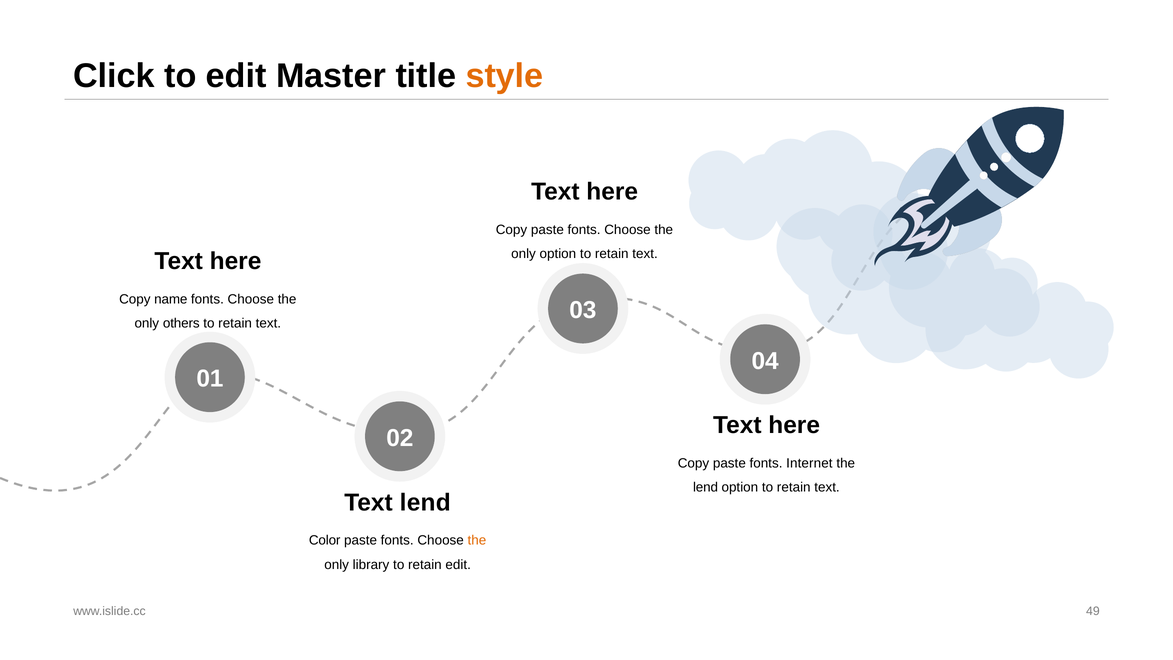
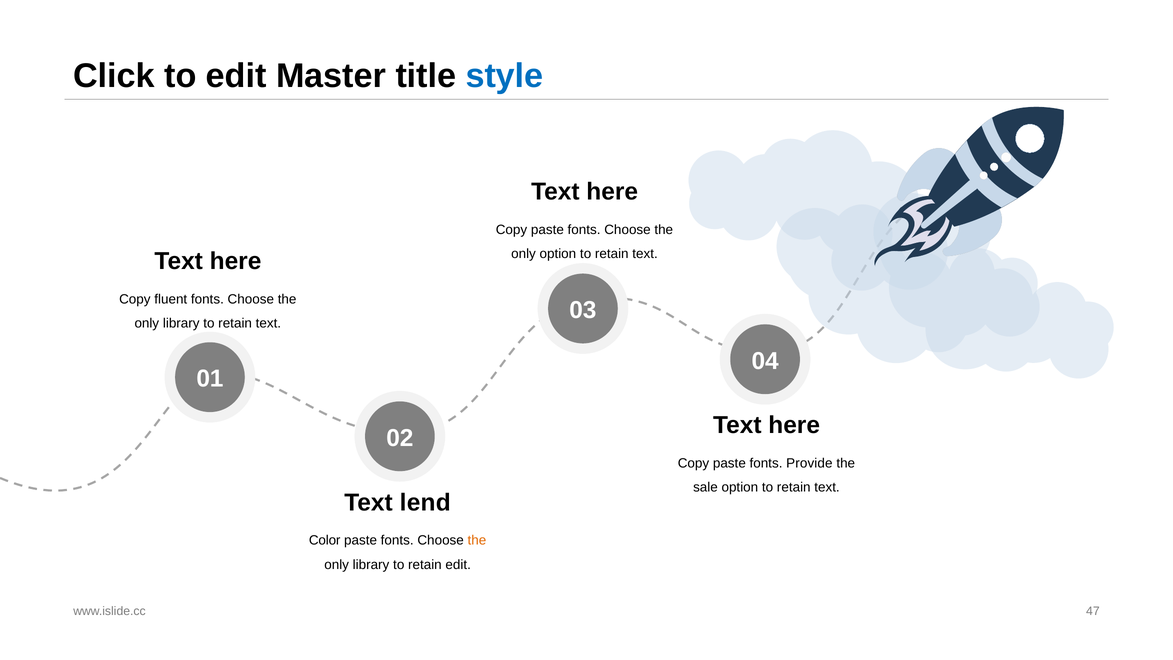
style colour: orange -> blue
name: name -> fluent
others at (181, 323): others -> library
Internet: Internet -> Provide
lend at (706, 487): lend -> sale
49: 49 -> 47
